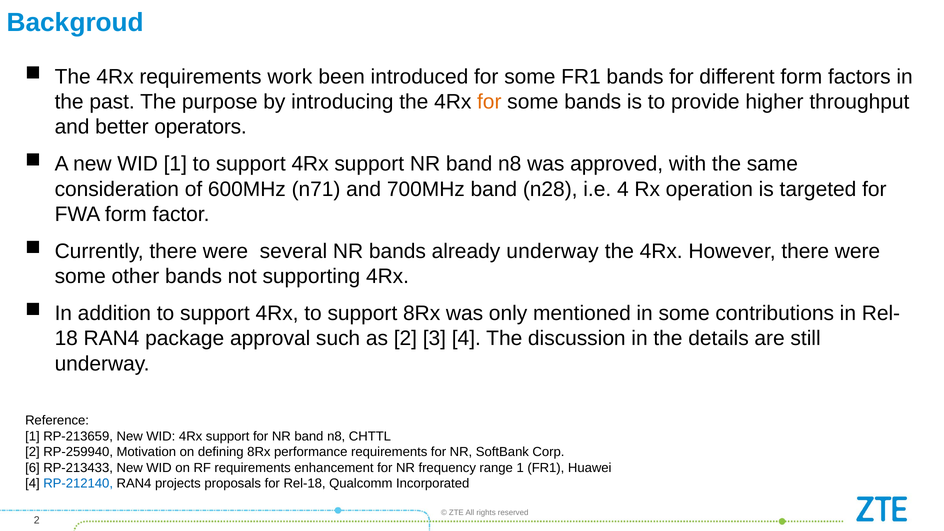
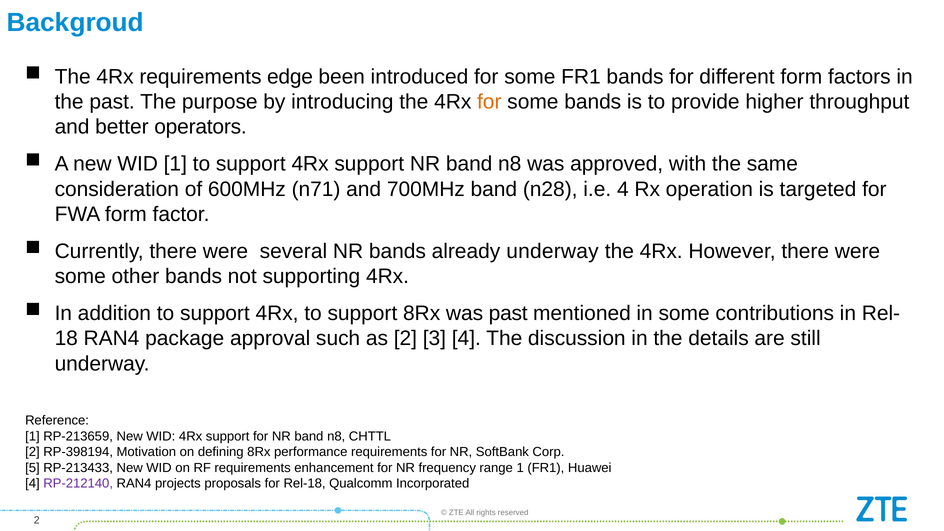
work: work -> edge
was only: only -> past
RP-259940: RP-259940 -> RP-398194
6: 6 -> 5
RP-212140 colour: blue -> purple
